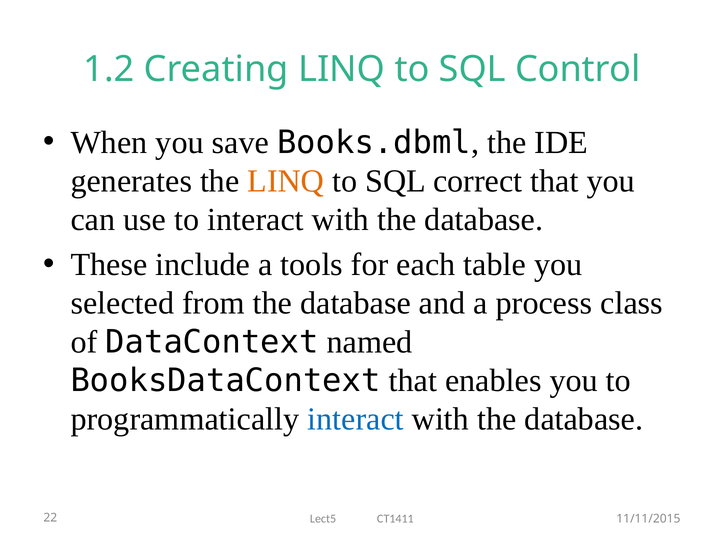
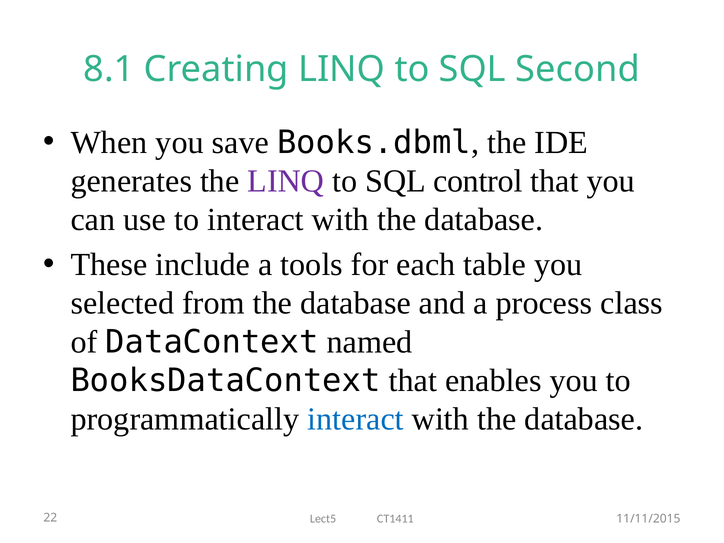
1.2: 1.2 -> 8.1
Control: Control -> Second
LINQ at (286, 181) colour: orange -> purple
correct: correct -> control
